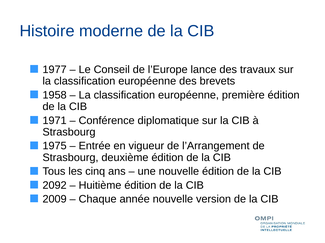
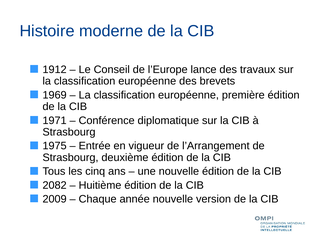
1977: 1977 -> 1912
1958: 1958 -> 1969
2092: 2092 -> 2082
